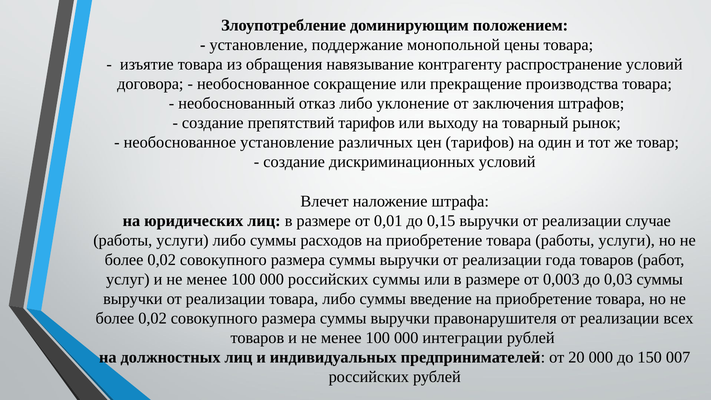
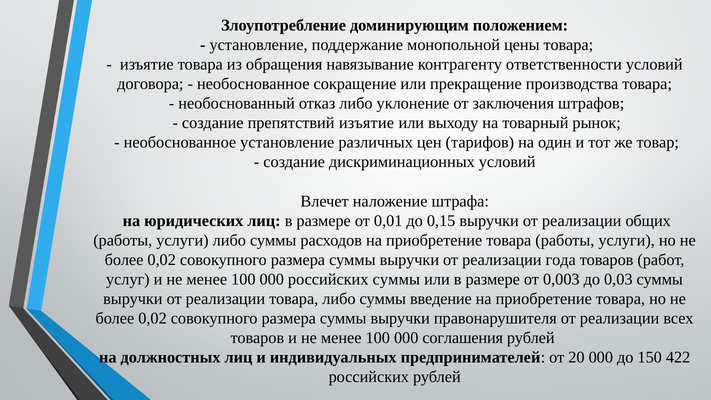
распространение: распространение -> ответственности
препятствий тарифов: тарифов -> изъятие
случае: случае -> общих
интеграции: интеграции -> соглашения
007: 007 -> 422
